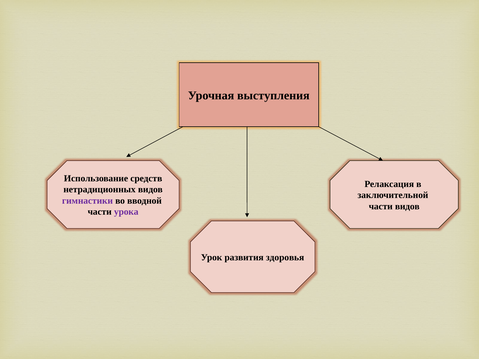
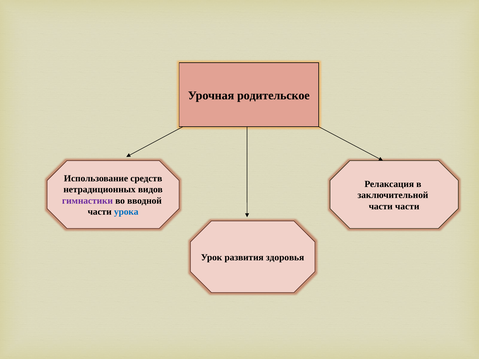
выступления: выступления -> родительское
части видов: видов -> части
урока colour: purple -> blue
